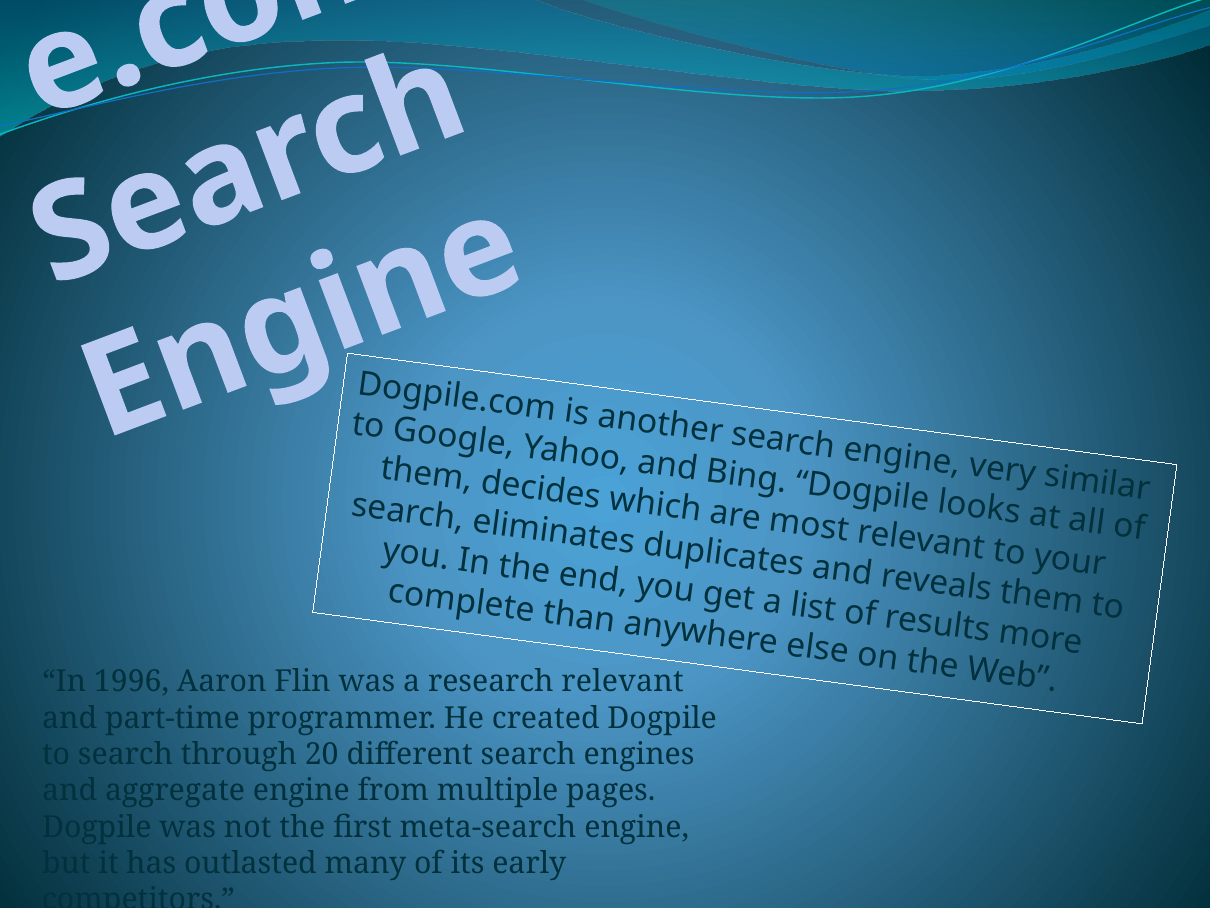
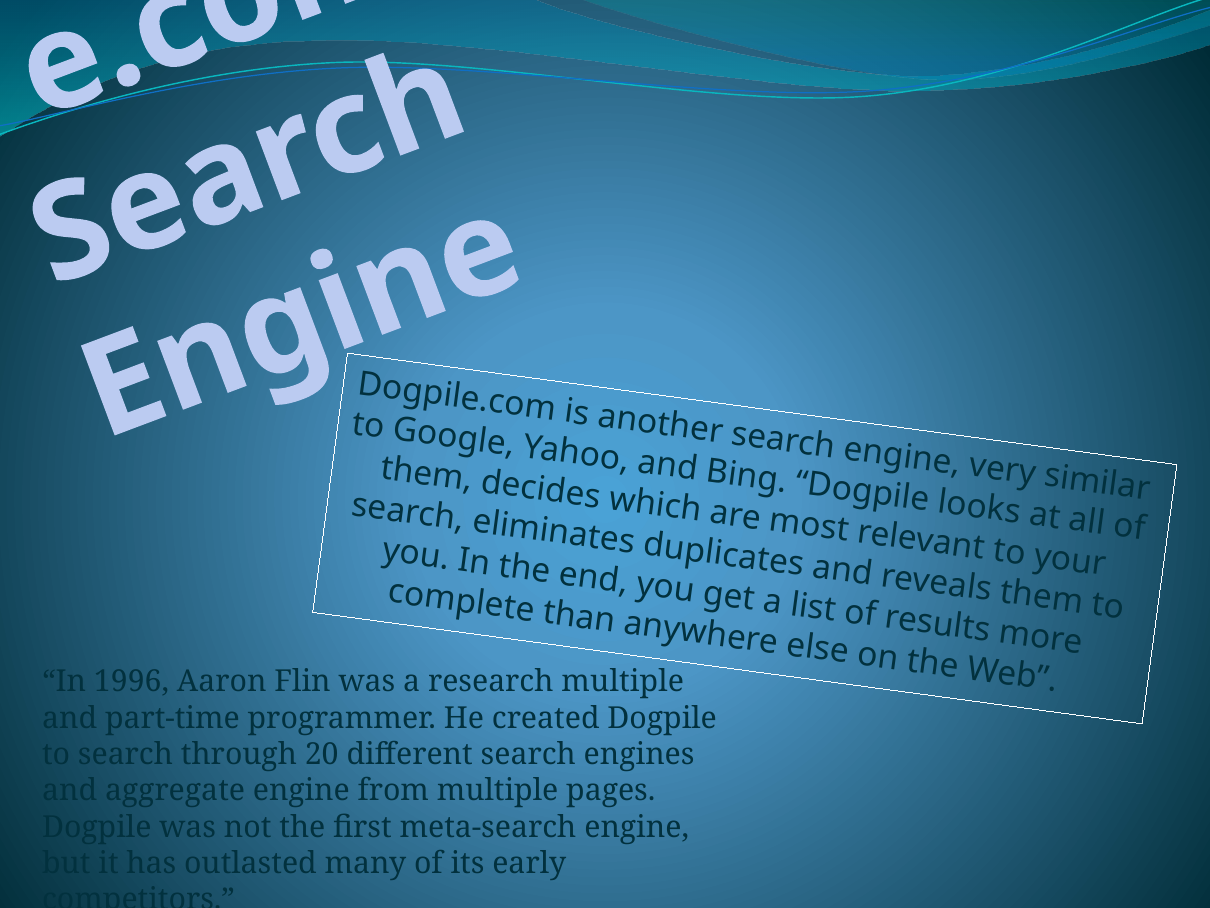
research relevant: relevant -> multiple
